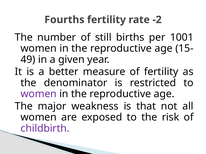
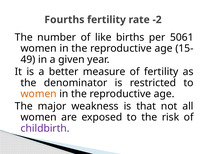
still: still -> like
1001: 1001 -> 5061
women at (39, 94) colour: purple -> orange
